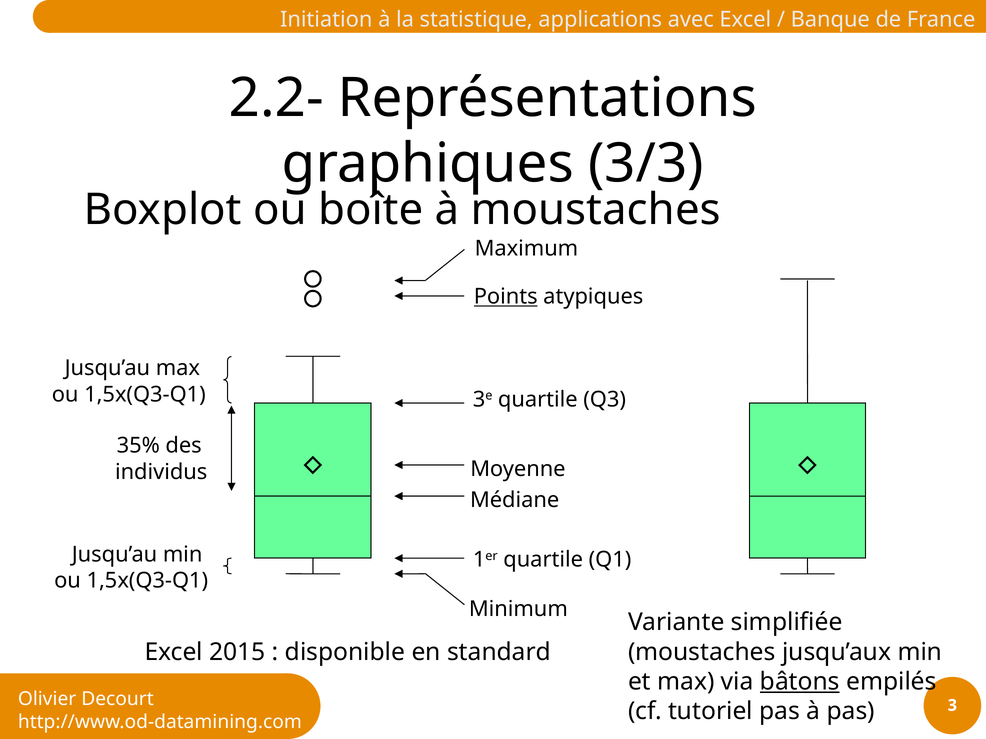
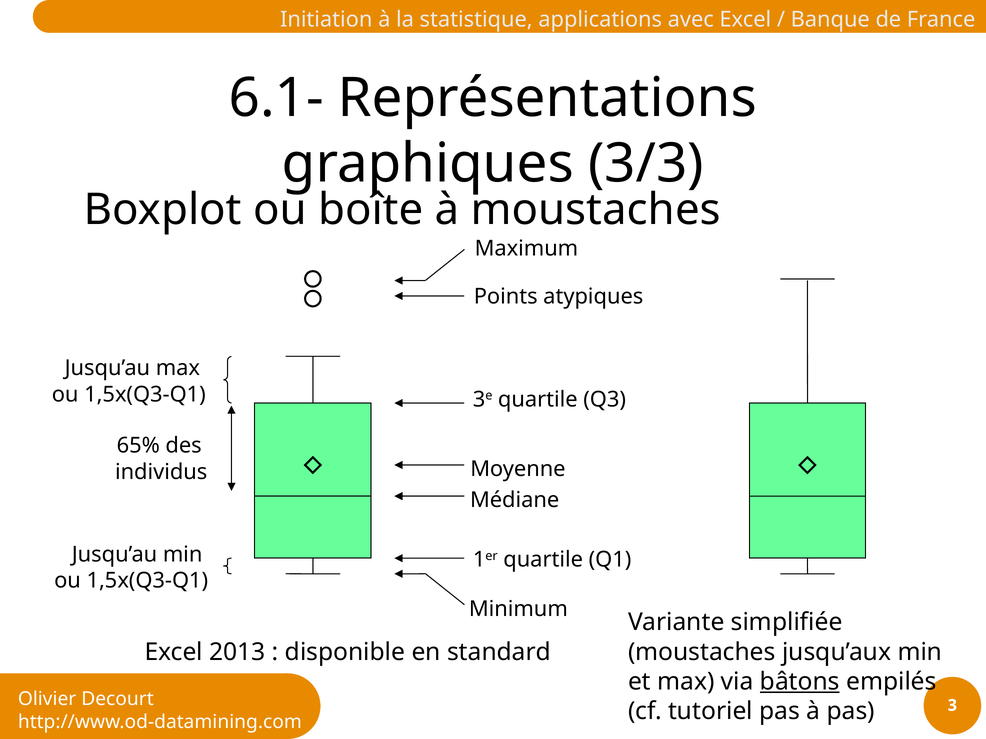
2.2-: 2.2- -> 6.1-
Points underline: present -> none
35%: 35% -> 65%
2015: 2015 -> 2013
